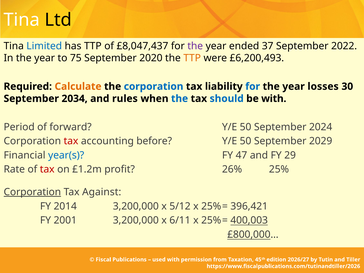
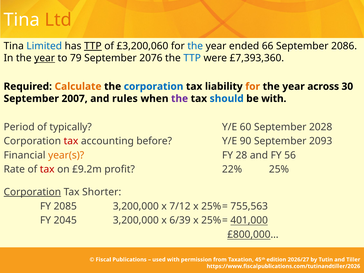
Ltd colour: black -> orange
TTP at (93, 46) underline: none -> present
£8,047,437: £8,047,437 -> £3,200,060
the at (195, 46) colour: purple -> blue
37: 37 -> 66
2022: 2022 -> 2086
year at (45, 58) underline: none -> present
75: 75 -> 79
2020: 2020 -> 2076
TTP at (192, 58) colour: orange -> blue
£6,200,493: £6,200,493 -> £7,393,360
for at (253, 86) colour: blue -> orange
losses: losses -> across
2034: 2034 -> 2007
the at (180, 99) colour: blue -> purple
forward: forward -> typically
50 at (246, 127): 50 -> 60
2024: 2024 -> 2028
50 at (246, 141): 50 -> 90
2029: 2029 -> 2093
year(s colour: blue -> orange
47: 47 -> 28
29: 29 -> 56
£1.2m: £1.2m -> £9.2m
26%: 26% -> 22%
Against: Against -> Shorter
2014: 2014 -> 2085
5/12: 5/12 -> 7/12
396,421: 396,421 -> 755,563
2001: 2001 -> 2045
6/11: 6/11 -> 6/39
400,003: 400,003 -> 401,000
